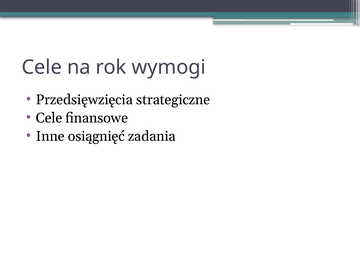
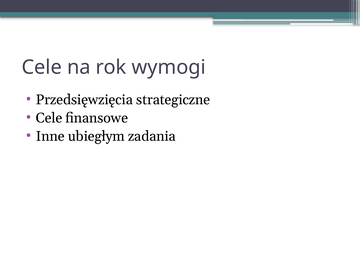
osiągnięć: osiągnięć -> ubiegłym
